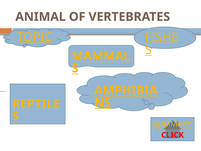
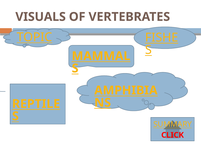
ANIMAL: ANIMAL -> VISUALS
